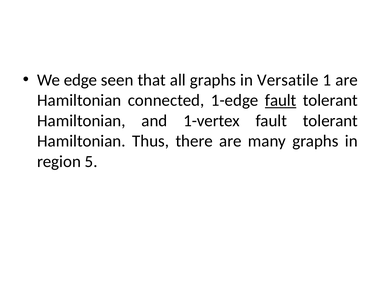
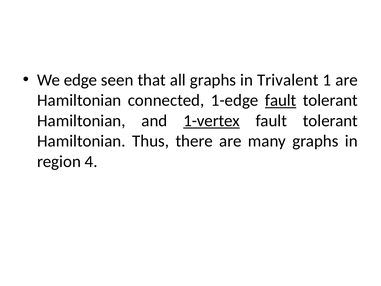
Versatile: Versatile -> Trivalent
1-vertex underline: none -> present
5: 5 -> 4
